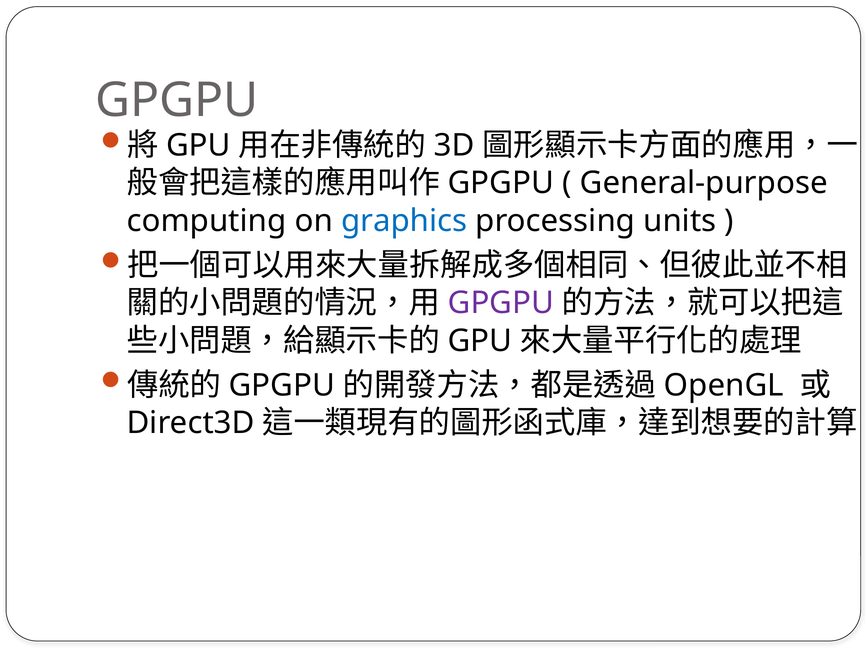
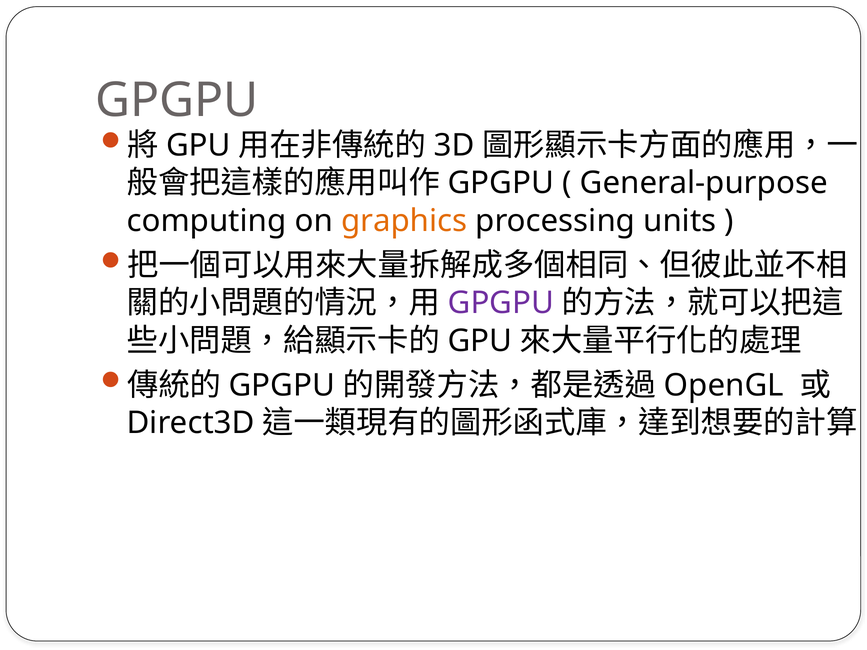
graphics colour: blue -> orange
